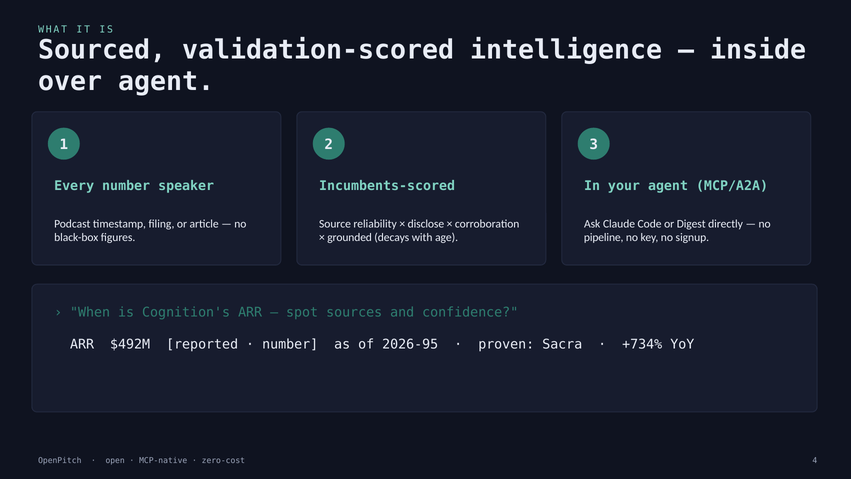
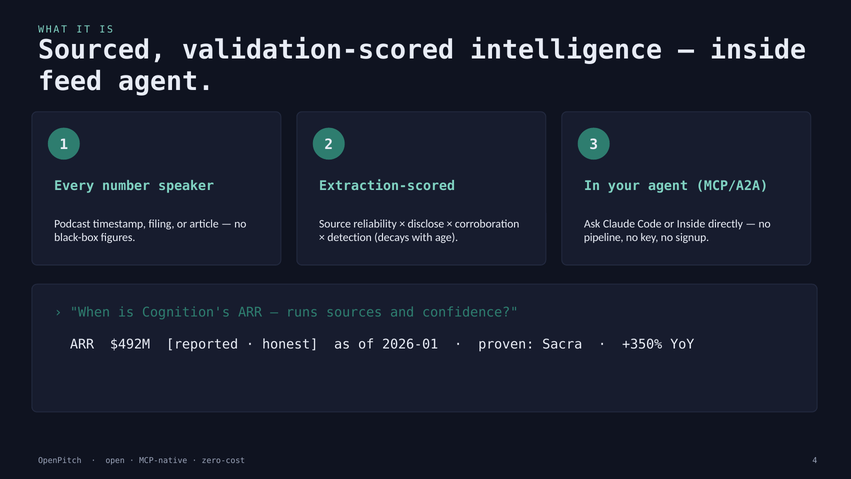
over: over -> feed
Incumbents-scored: Incumbents-scored -> Extraction-scored
or Digest: Digest -> Inside
grounded: grounded -> detection
spot: spot -> runs
number at (290, 344): number -> honest
2026-95: 2026-95 -> 2026-01
+734%: +734% -> +350%
